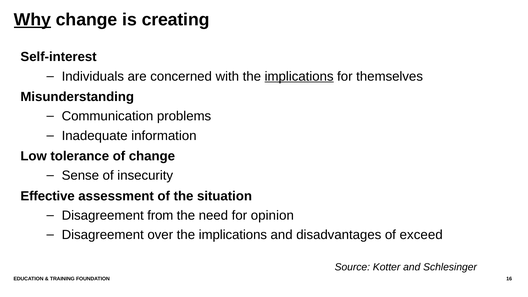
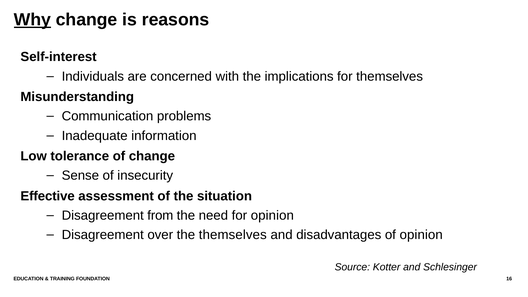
creating: creating -> reasons
implications at (299, 76) underline: present -> none
over the implications: implications -> themselves
of exceed: exceed -> opinion
